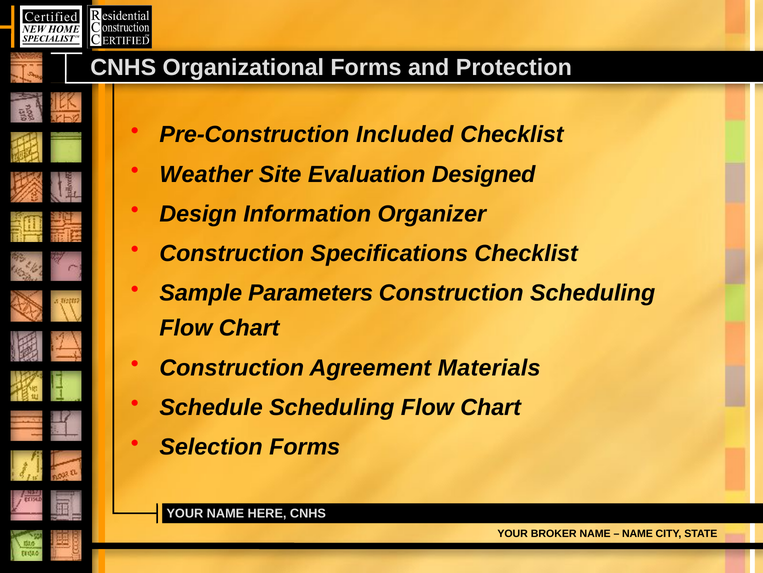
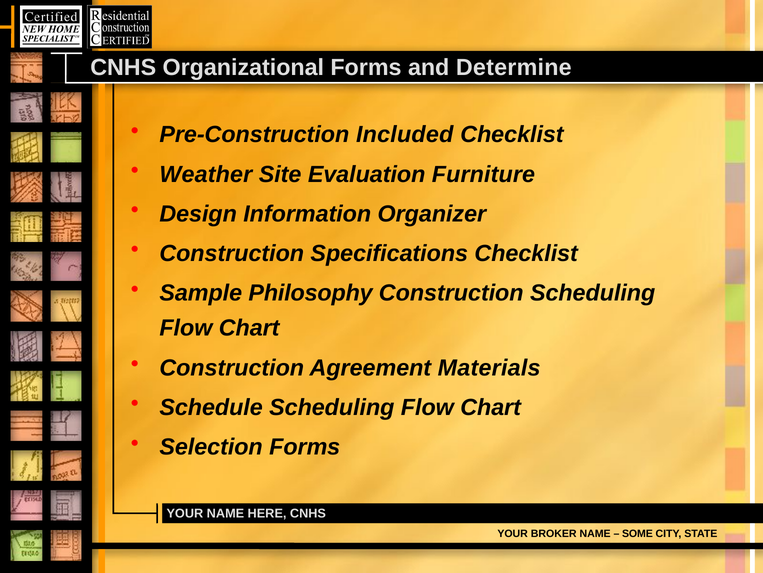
Protection: Protection -> Determine
Designed: Designed -> Furniture
Parameters: Parameters -> Philosophy
NAME at (637, 533): NAME -> SOME
